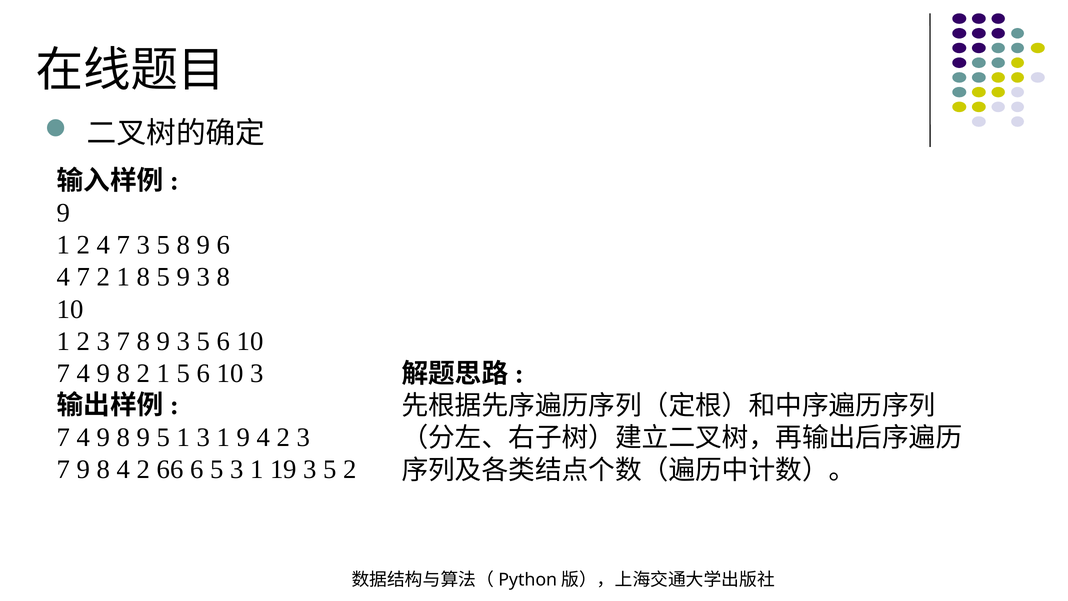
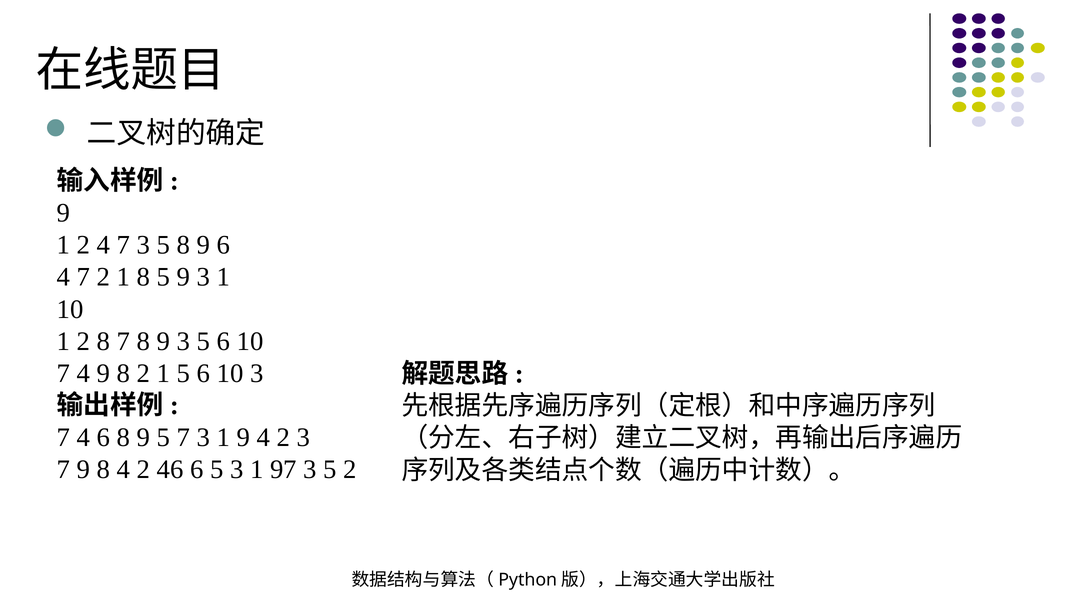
9 3 8: 8 -> 1
1 2 3: 3 -> 8
9 at (103, 437): 9 -> 6
5 1: 1 -> 7
66: 66 -> 46
19: 19 -> 97
